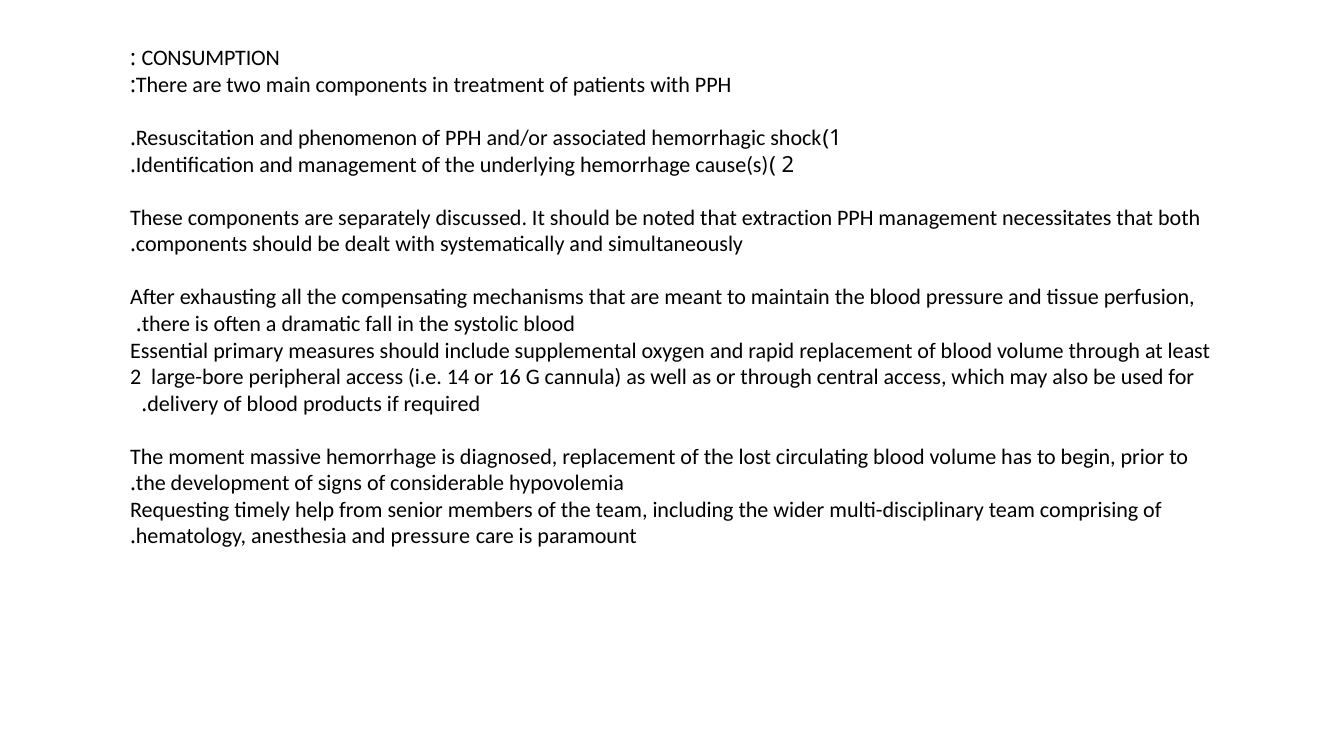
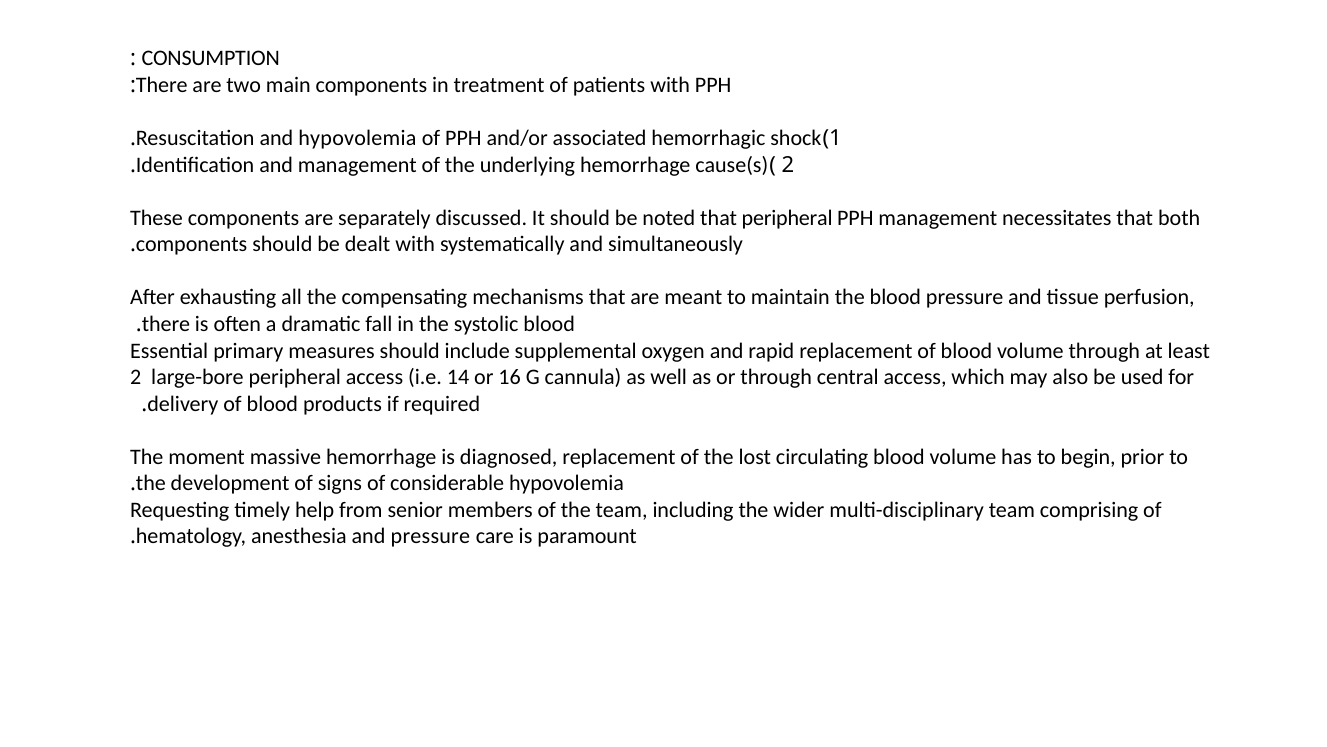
and phenomenon: phenomenon -> hypovolemia
that extraction: extraction -> peripheral
